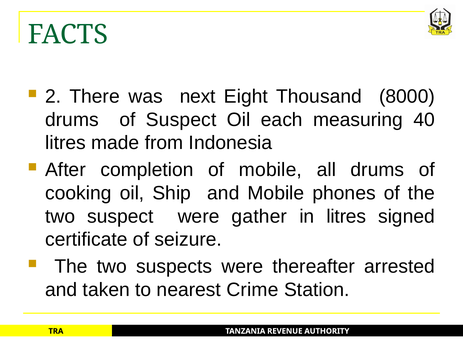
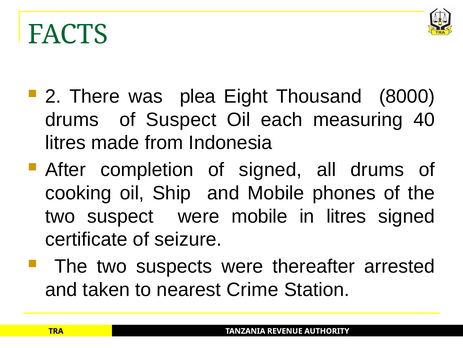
next: next -> plea
of mobile: mobile -> signed
were gather: gather -> mobile
